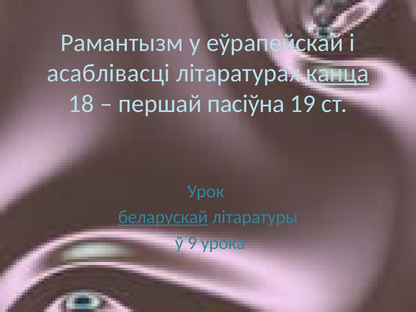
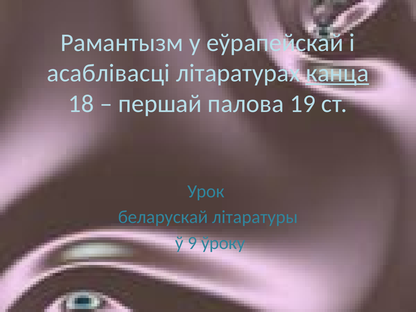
пасіўна: пасіўна -> палова
беларускай underline: present -> none
урока: урока -> ўроку
